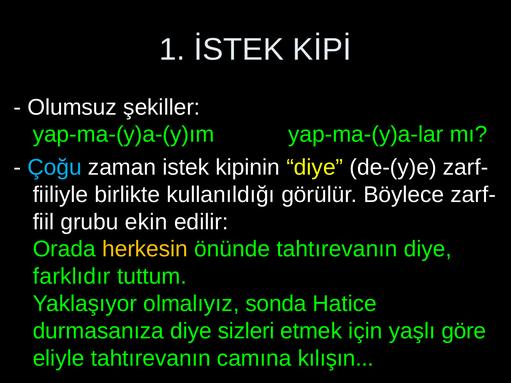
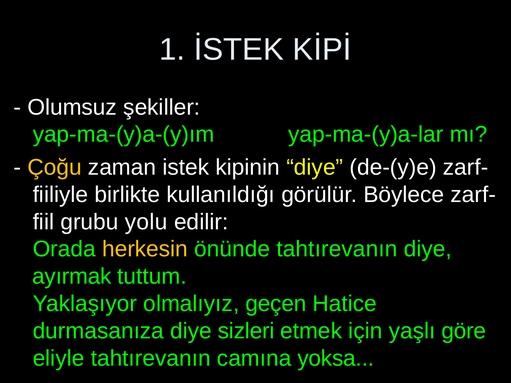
Çoğu colour: light blue -> yellow
ekin: ekin -> yolu
farklıdır: farklıdır -> ayırmak
sonda: sonda -> geçen
kılışın: kılışın -> yoksa
